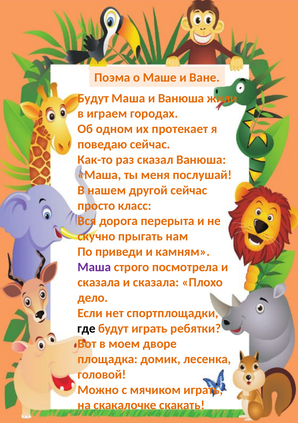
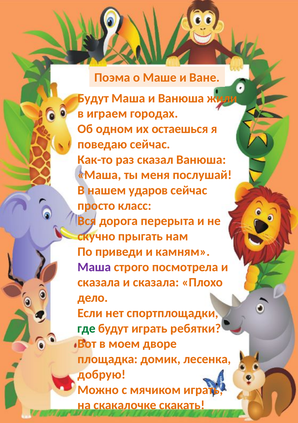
протекает: протекает -> остаешься
другой: другой -> ударов
где colour: black -> green
головой: головой -> добрую
